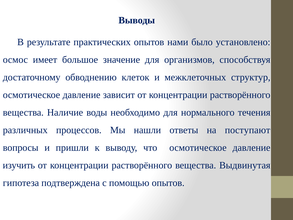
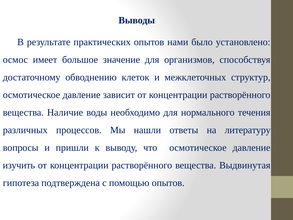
поступают: поступают -> литературу
